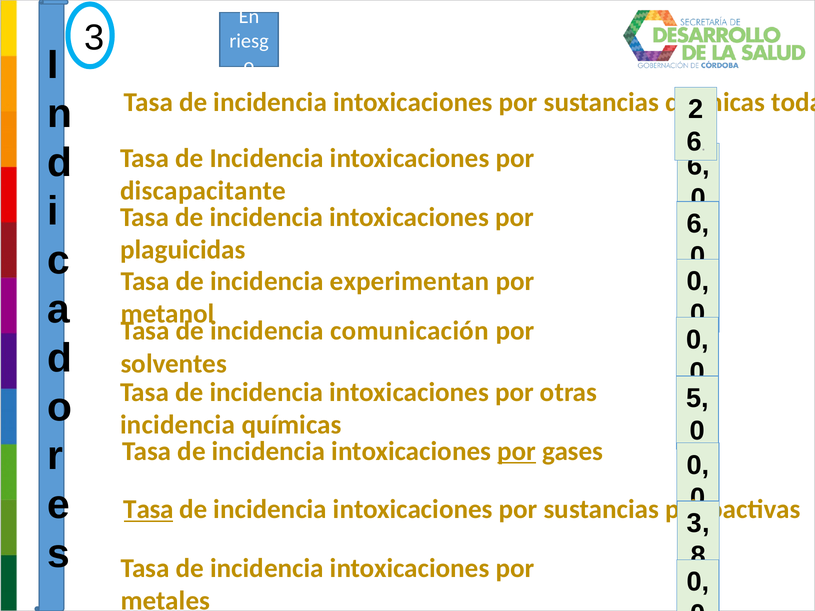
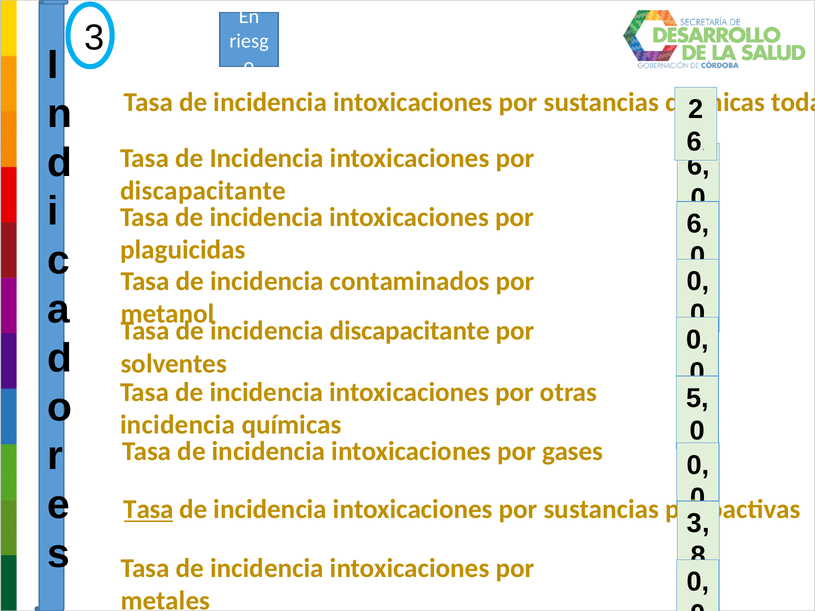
experimentan: experimentan -> contaminados
incidencia comunicación: comunicación -> discapacitante
por at (517, 451) underline: present -> none
